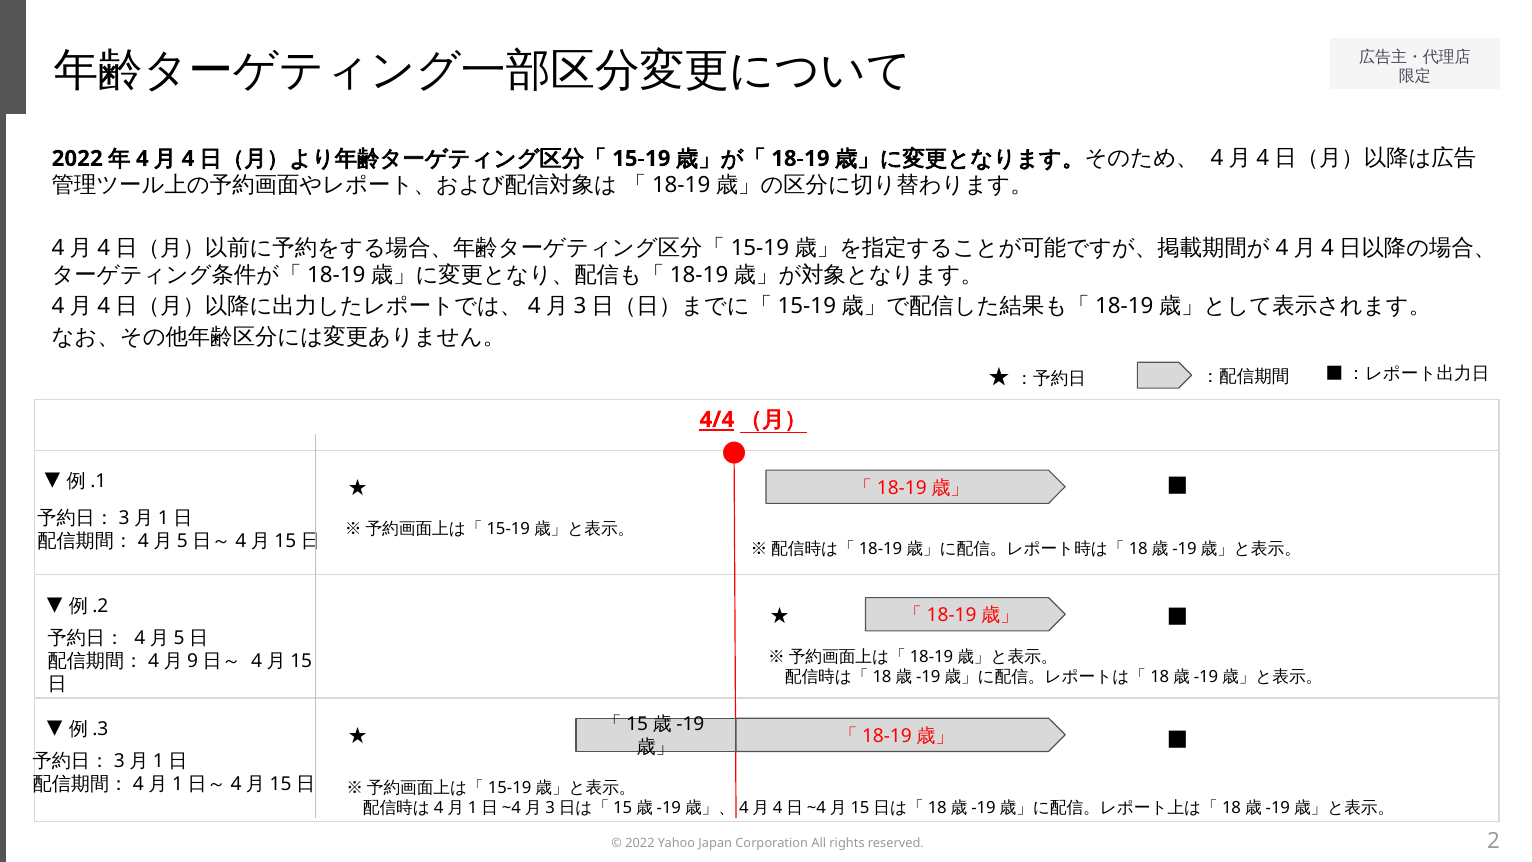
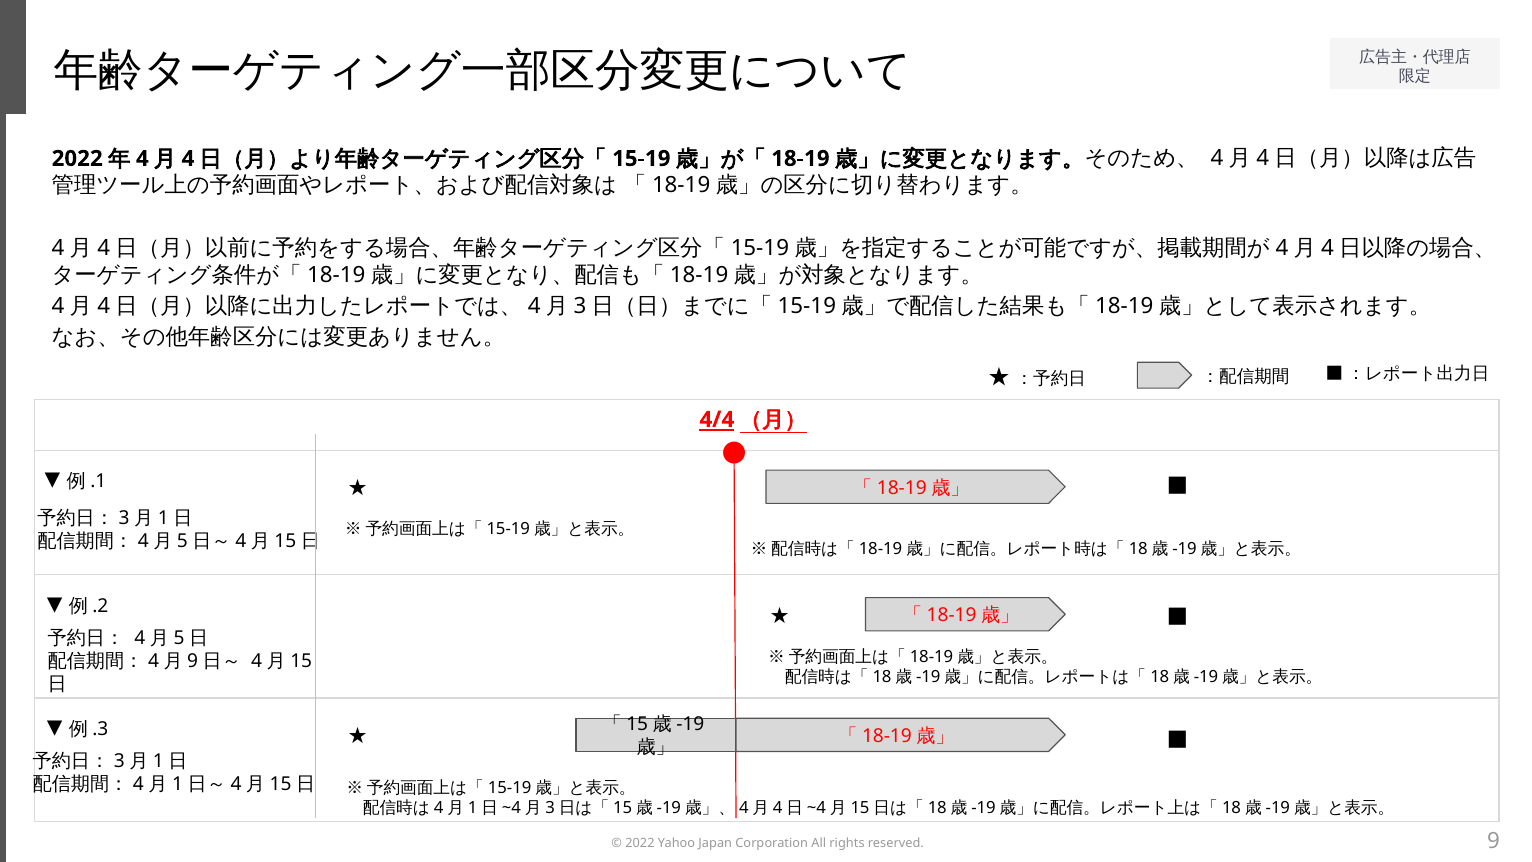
2: 2 -> 9
